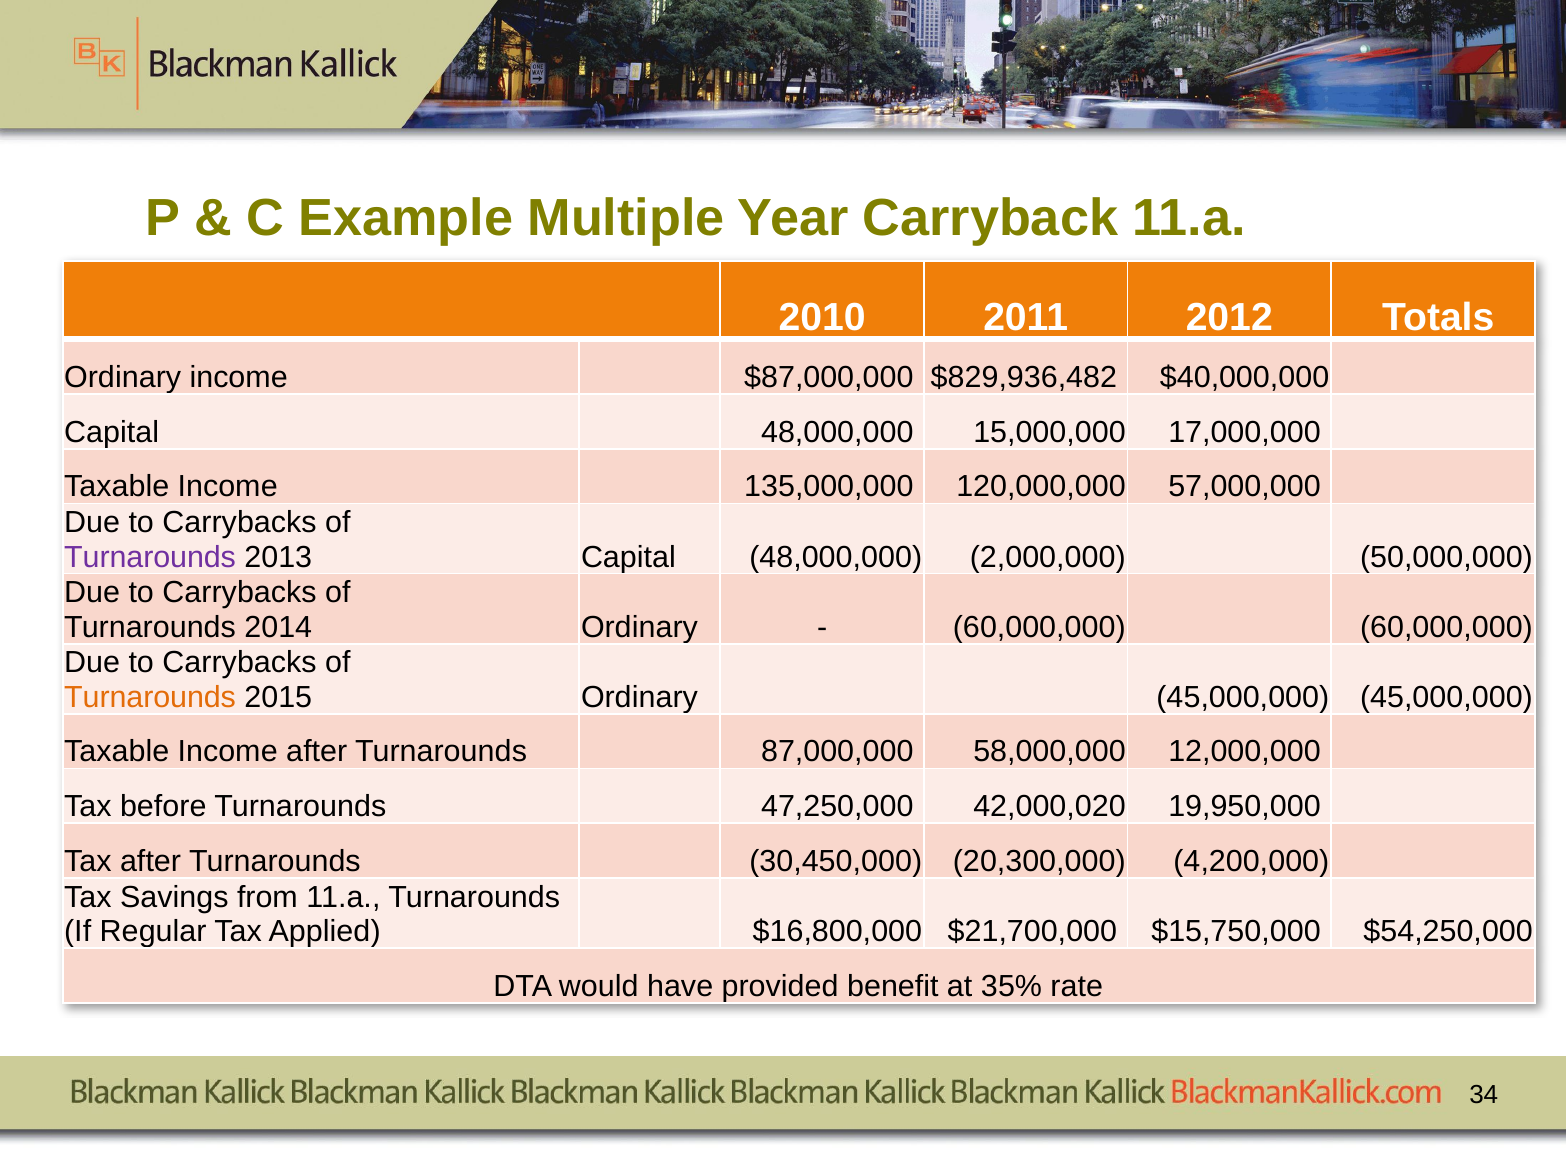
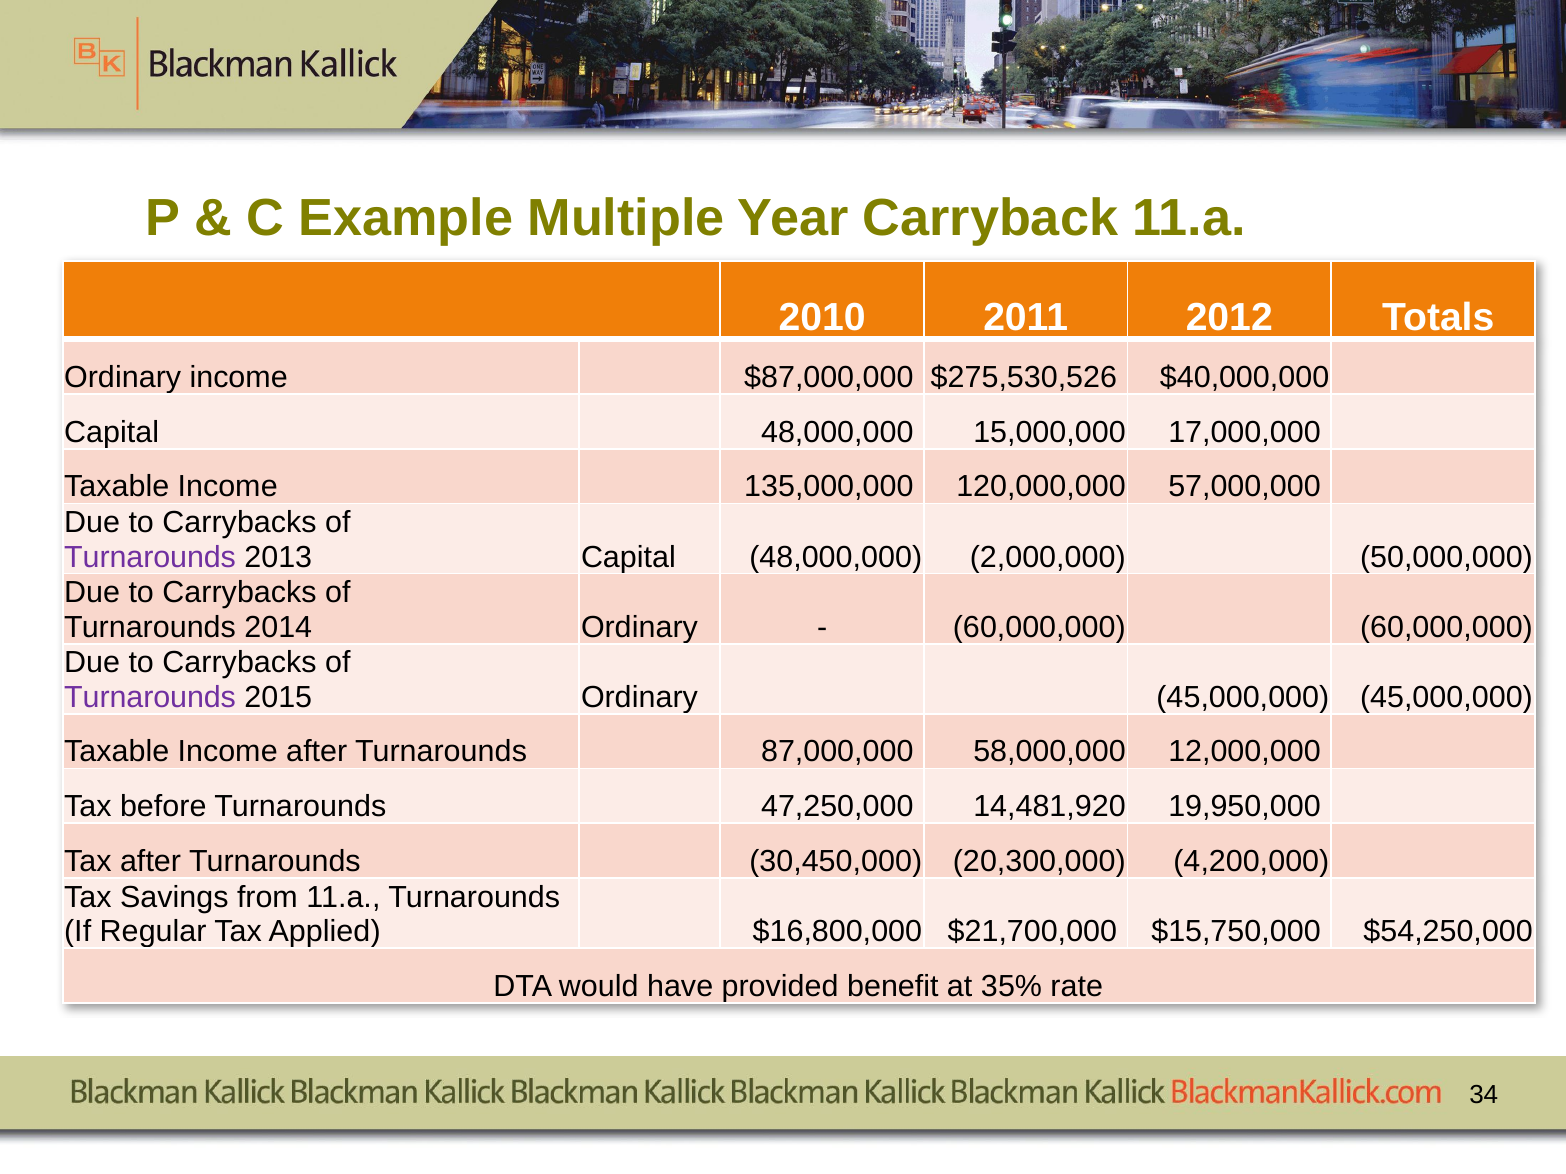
$829,936,482: $829,936,482 -> $275,530,526
Turnarounds at (150, 697) colour: orange -> purple
42,000,020: 42,000,020 -> 14,481,920
